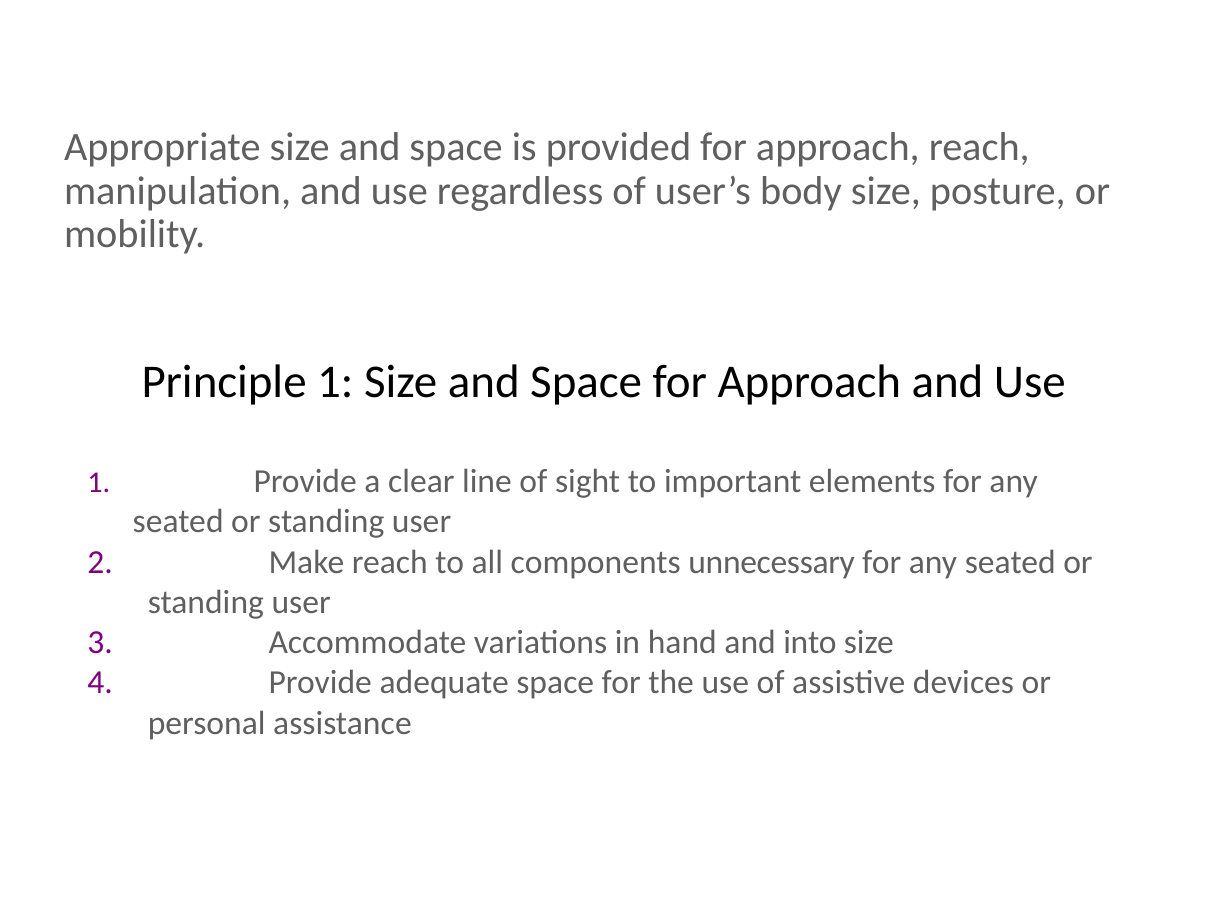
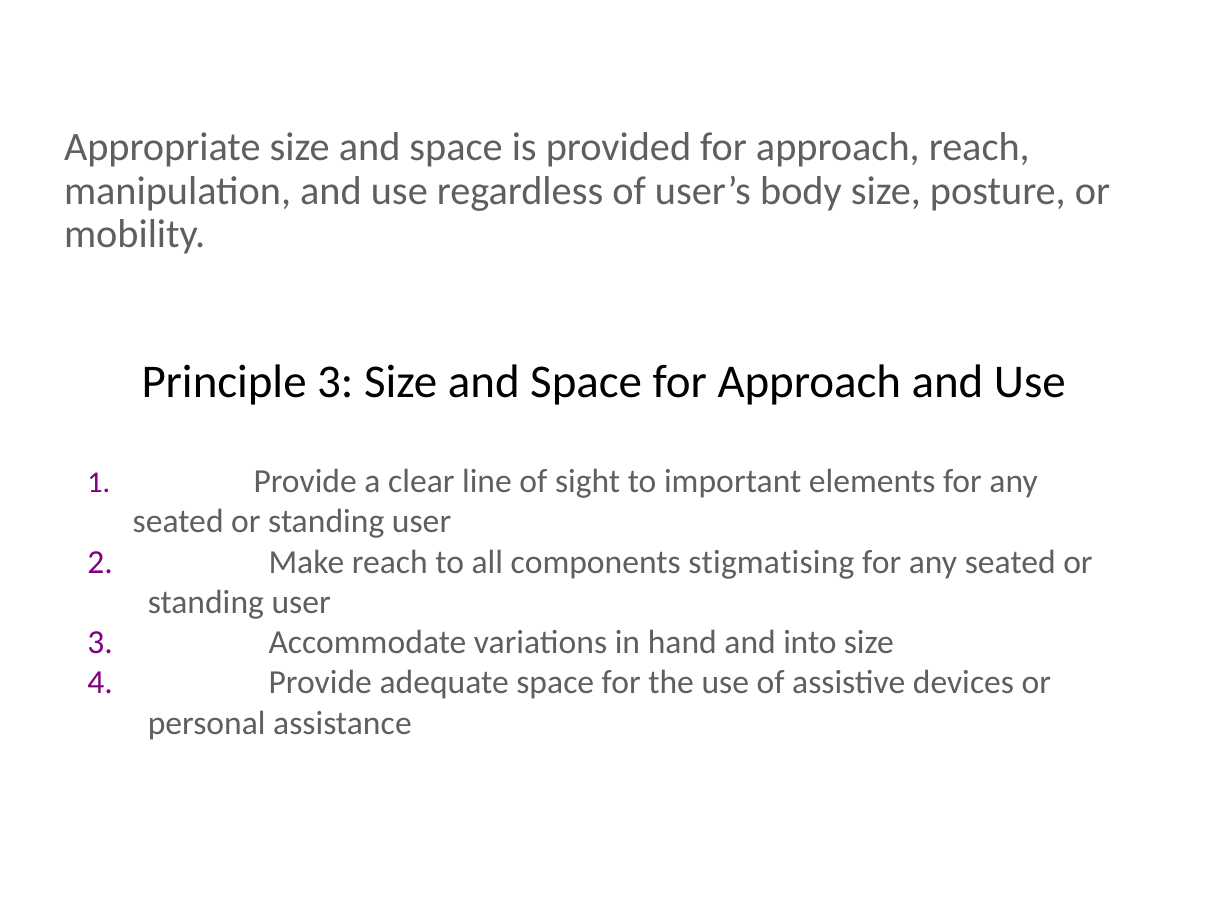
Principle 1: 1 -> 3
unnecessary: unnecessary -> stigmatising
